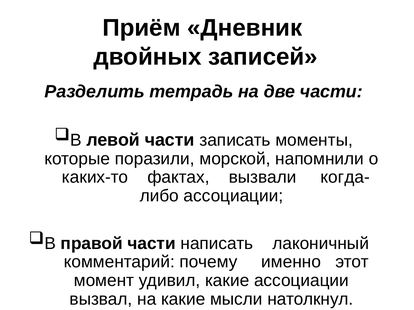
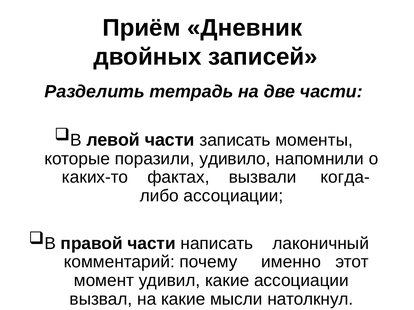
морской: морской -> удивило
